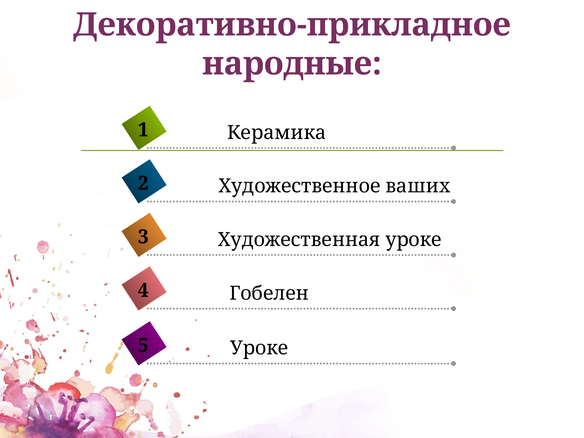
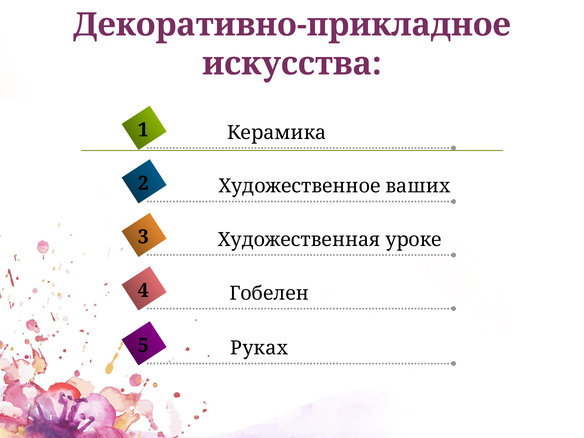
народные: народные -> искусства
Уроке at (259, 348): Уроке -> Руках
